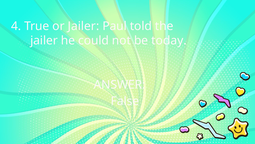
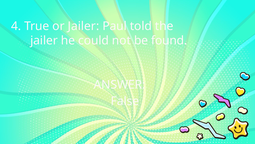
today: today -> found
